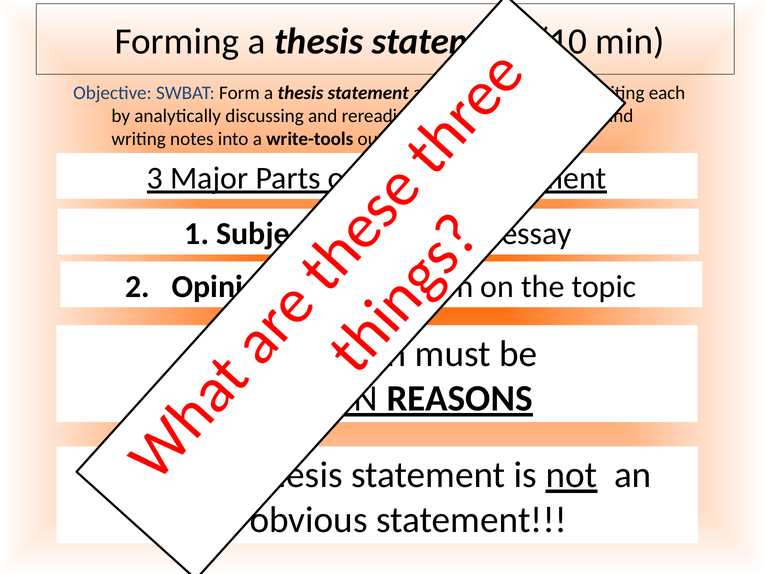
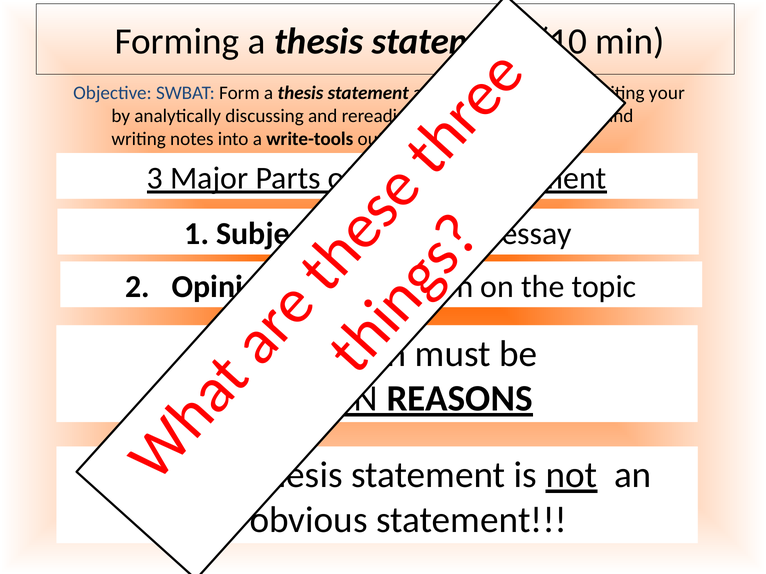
each at (667, 93): each -> your
